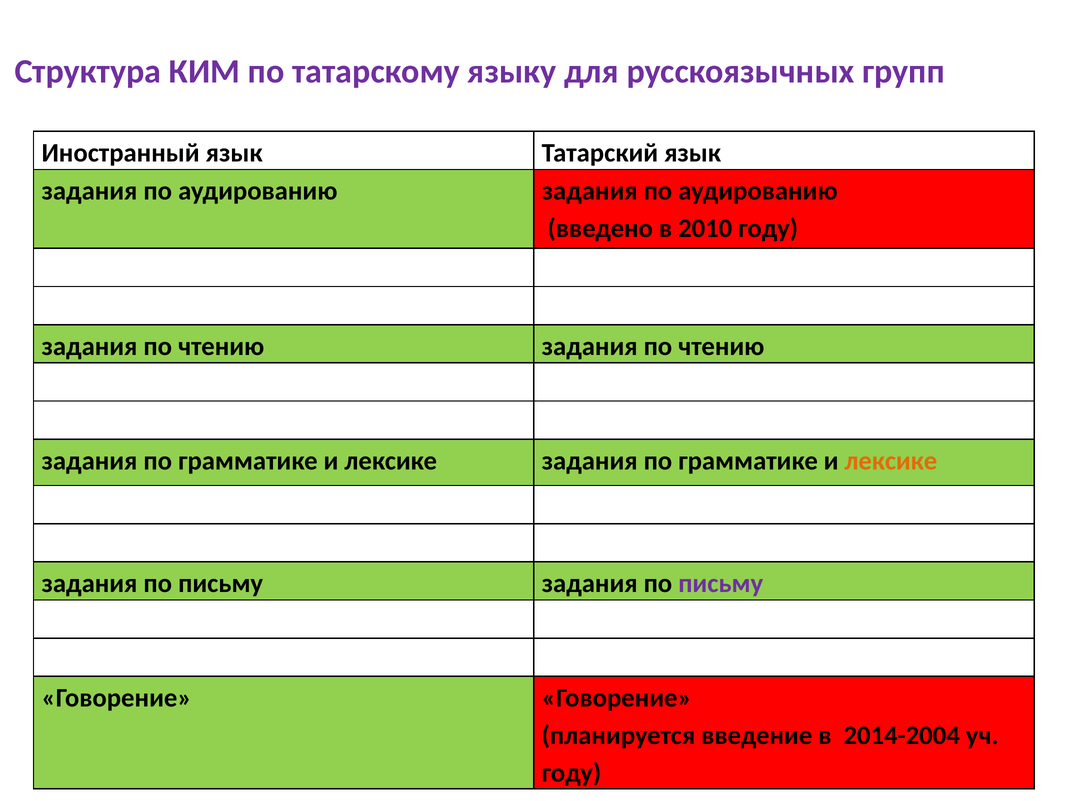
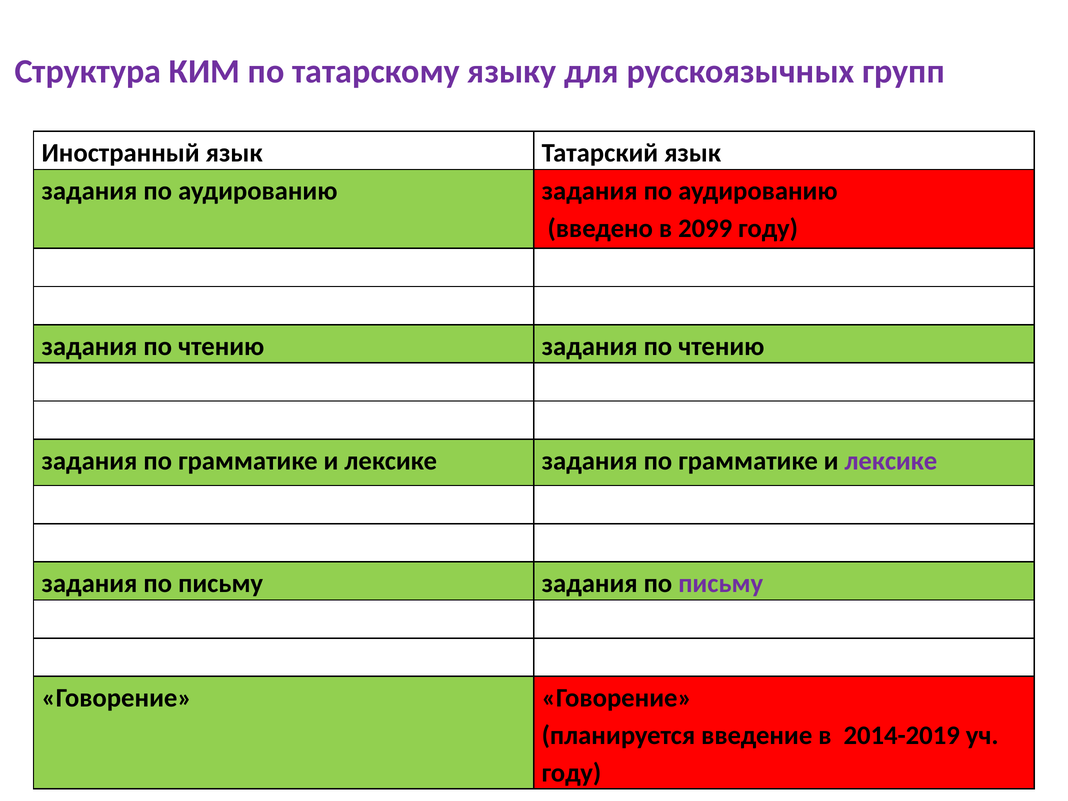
2010: 2010 -> 2099
лексике at (891, 461) colour: orange -> purple
2014-2004: 2014-2004 -> 2014-2019
